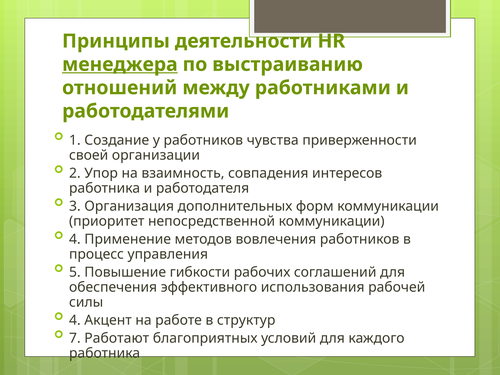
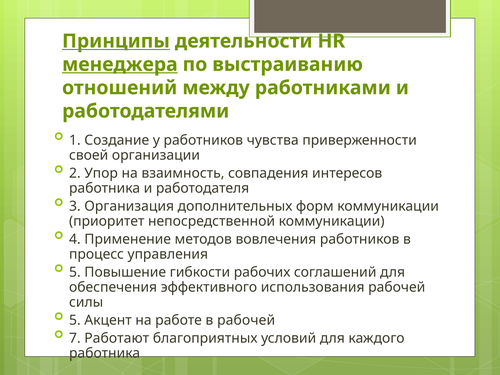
Принципы underline: none -> present
4 at (75, 320): 4 -> 5
в структур: структур -> рабочей
